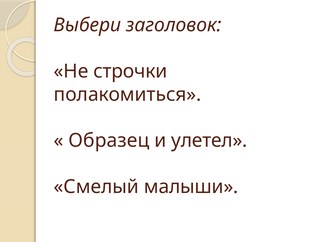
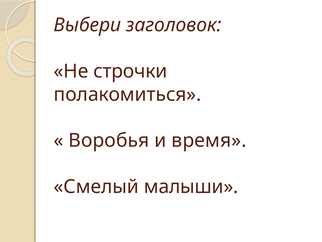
Образец: Образец -> Воробья
улетел: улетел -> время
